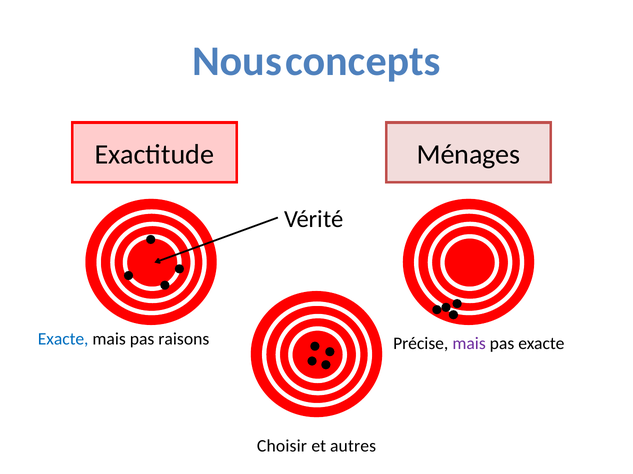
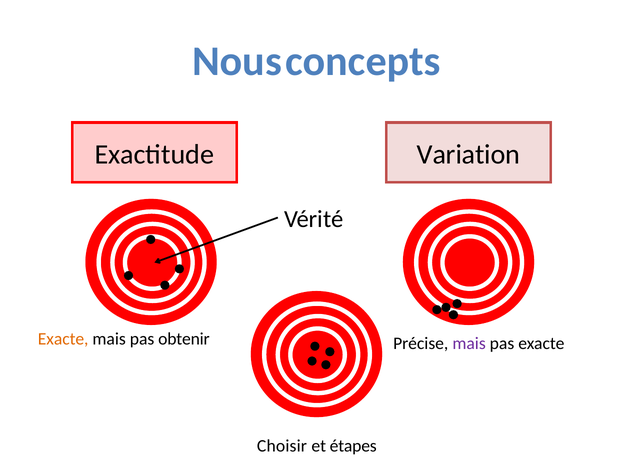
Ménages: Ménages -> Variation
Exacte at (63, 340) colour: blue -> orange
raisons: raisons -> obtenir
autres: autres -> étapes
